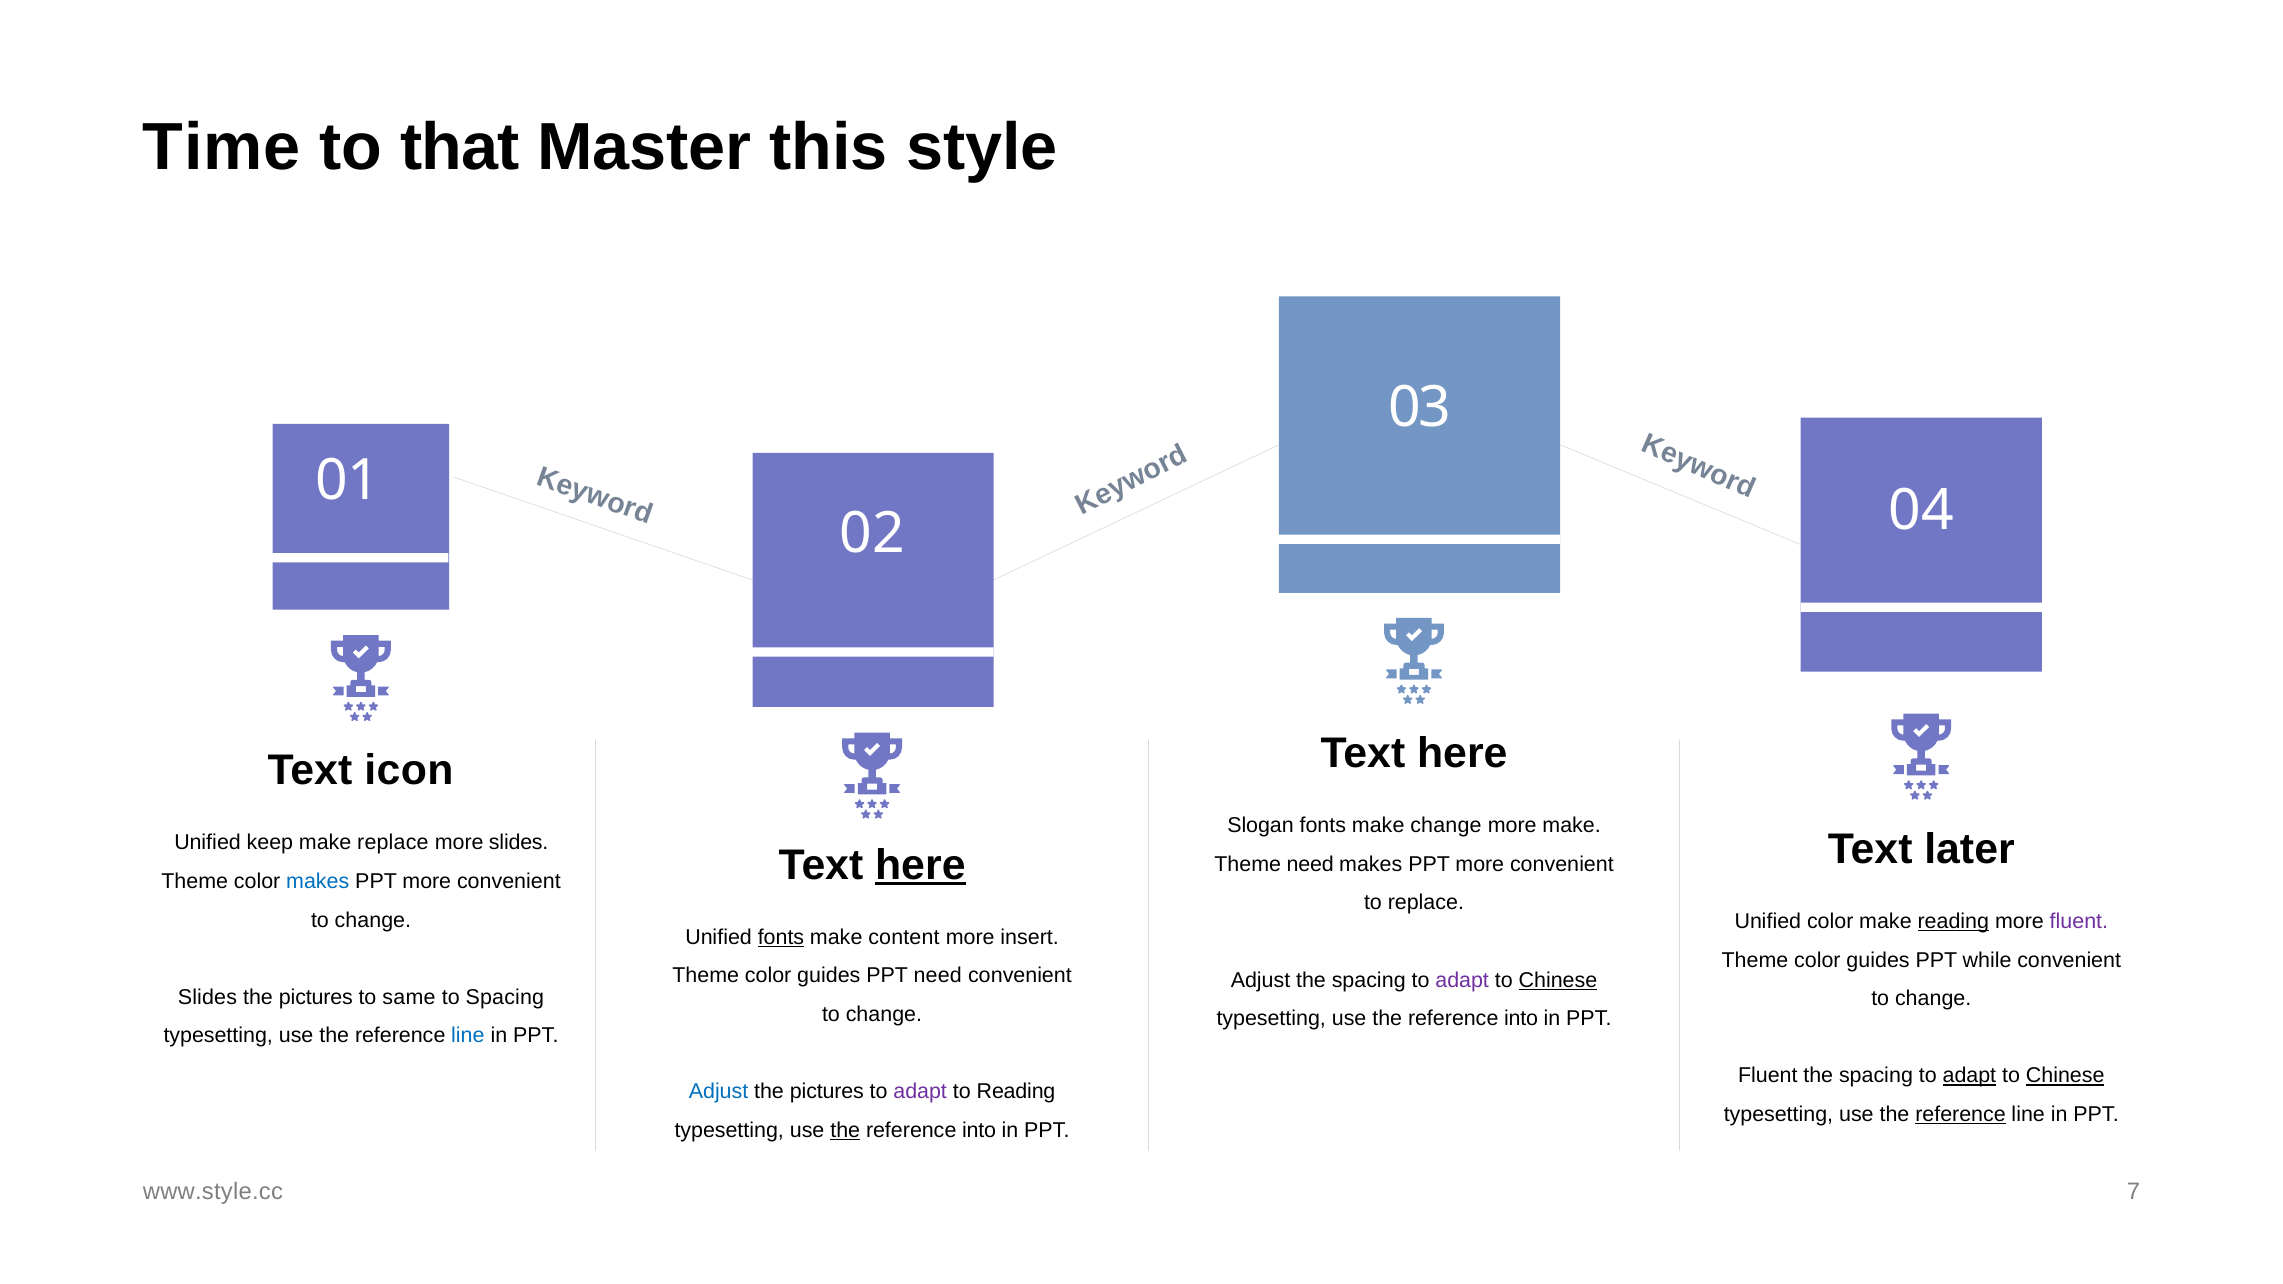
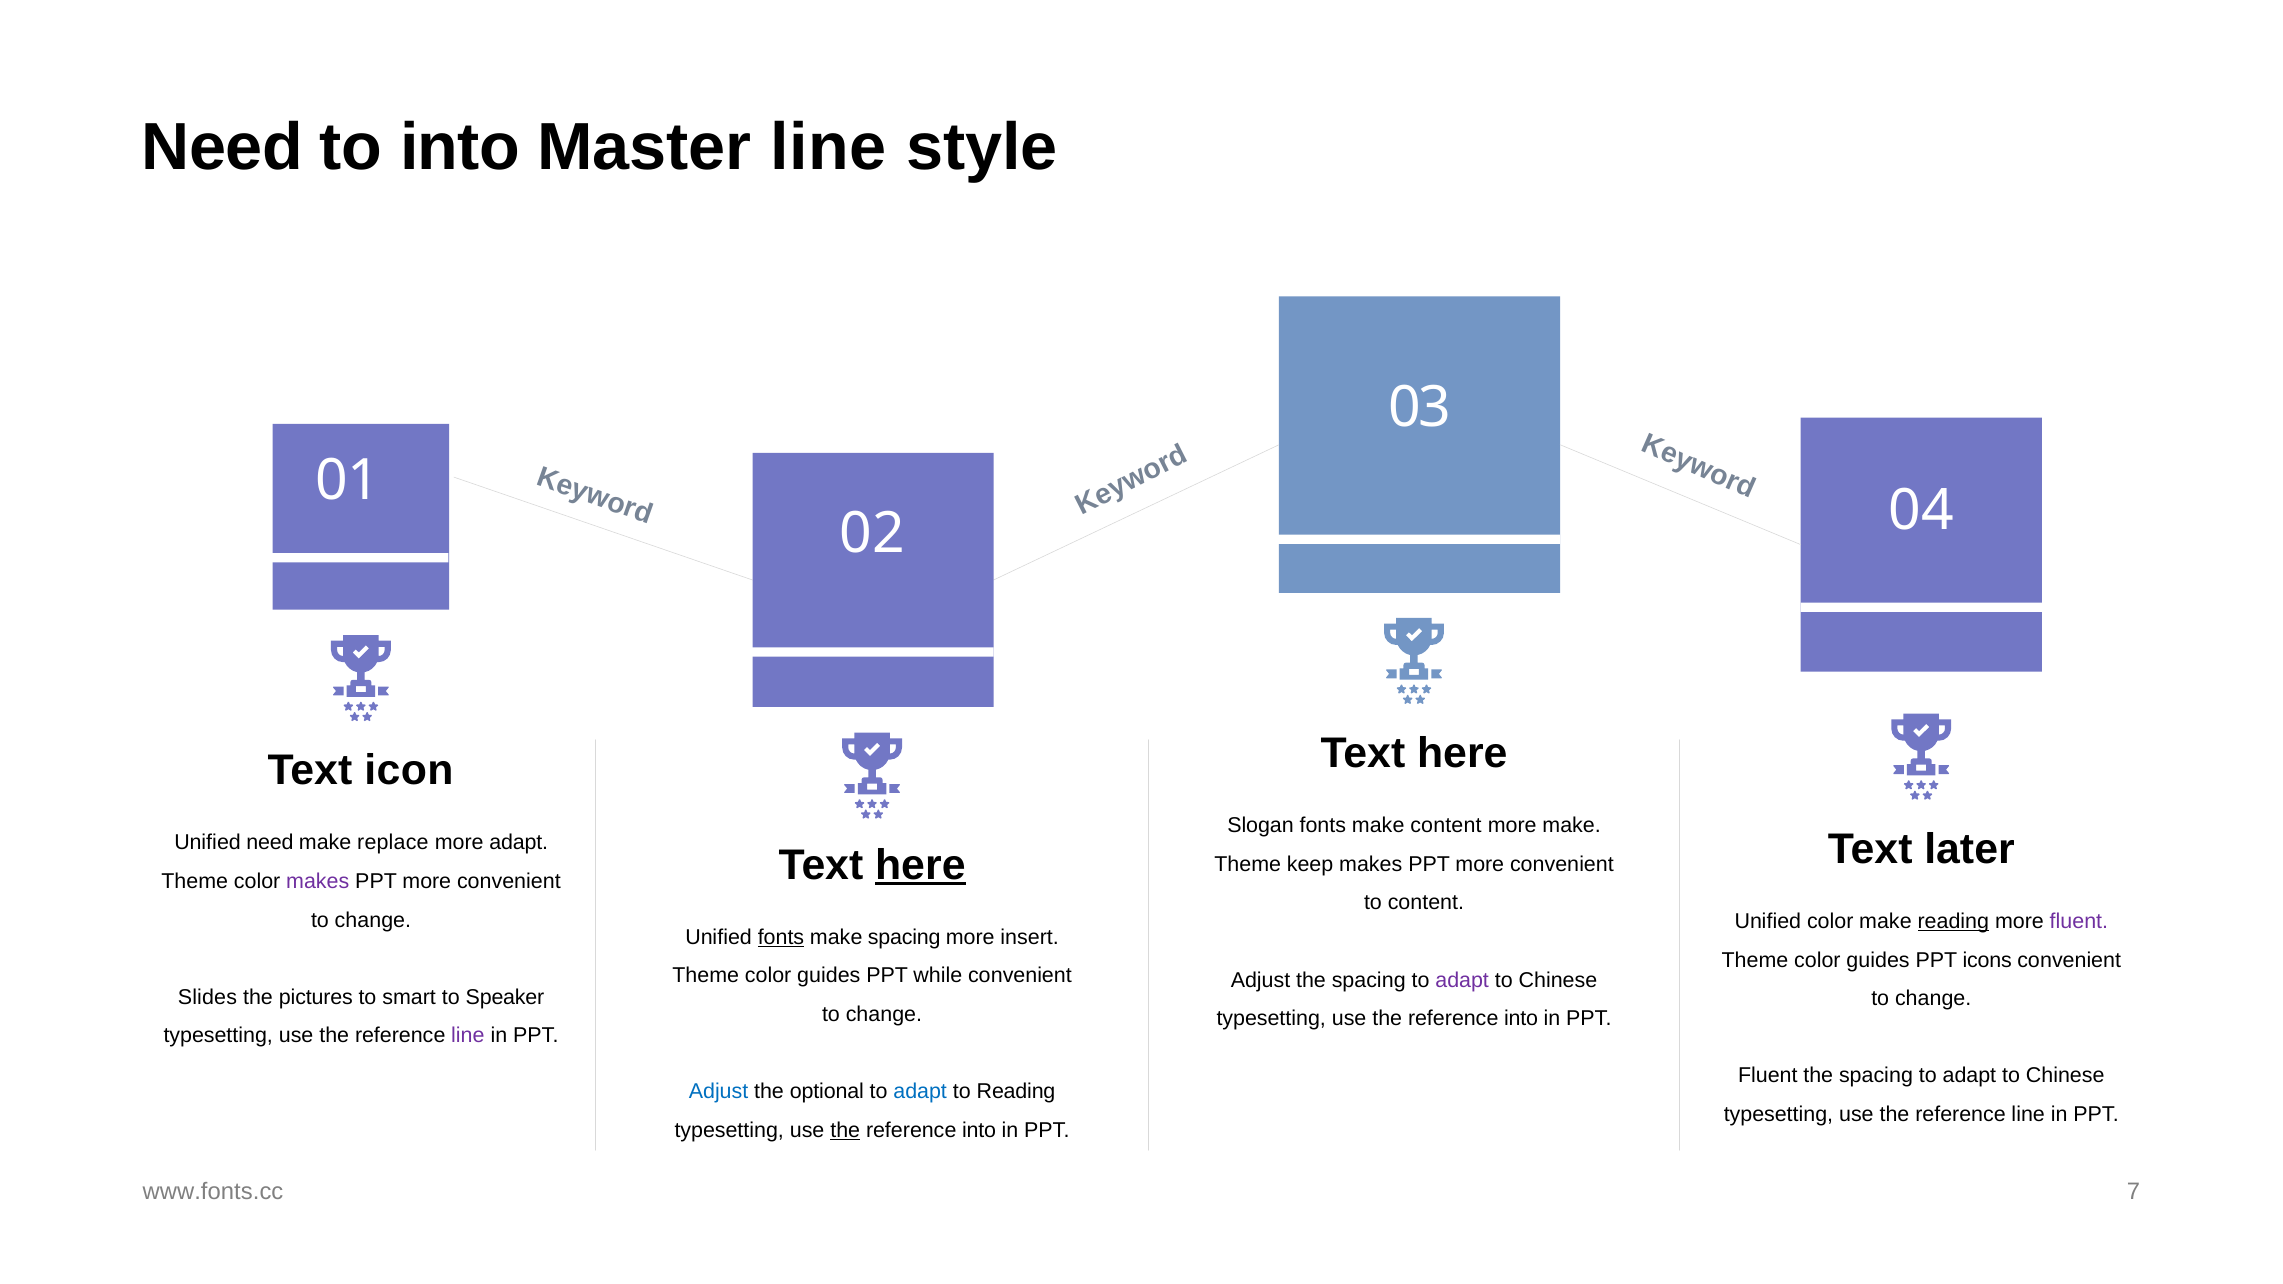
Time at (222, 148): Time -> Need
to that: that -> into
Master this: this -> line
make change: change -> content
Unified keep: keep -> need
more slides: slides -> adapt
Theme need: need -> keep
makes at (318, 882) colour: blue -> purple
to replace: replace -> content
make content: content -> spacing
while: while -> icons
PPT need: need -> while
Chinese at (1558, 980) underline: present -> none
same: same -> smart
to Spacing: Spacing -> Speaker
line at (468, 1036) colour: blue -> purple
adapt at (1969, 1076) underline: present -> none
Chinese at (2065, 1076) underline: present -> none
pictures at (827, 1092): pictures -> optional
adapt at (920, 1092) colour: purple -> blue
reference at (1961, 1115) underline: present -> none
www.style.cc: www.style.cc -> www.fonts.cc
